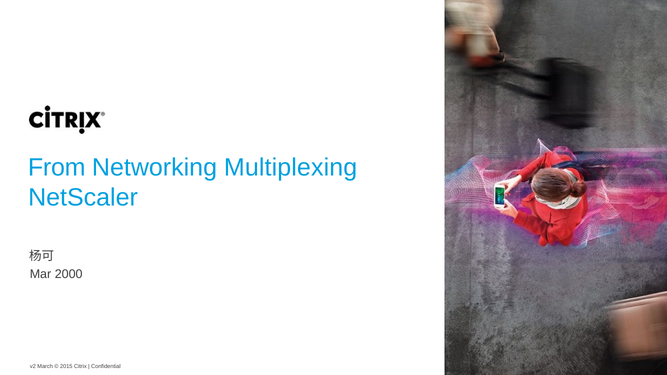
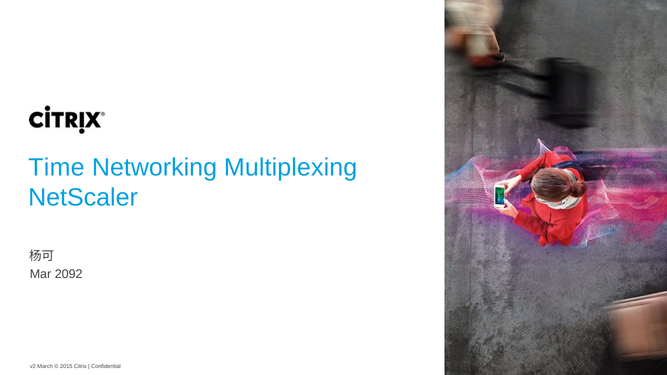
From: From -> Time
2000: 2000 -> 2092
